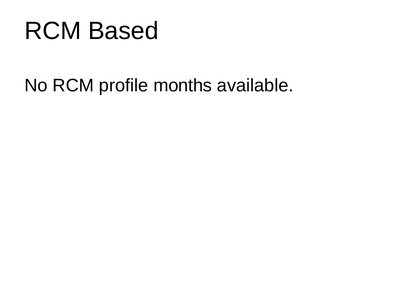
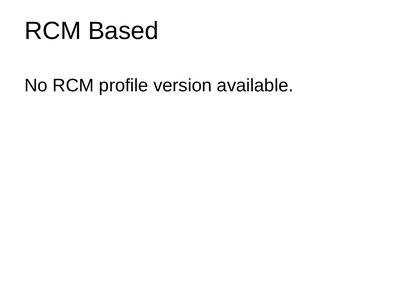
months: months -> version
